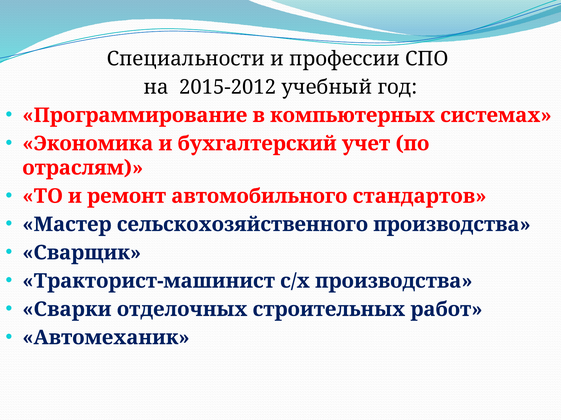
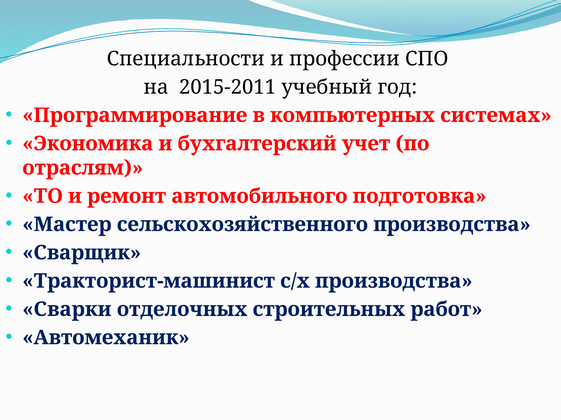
2015-2012: 2015-2012 -> 2015-2011
стандартов: стандартов -> подготовка
